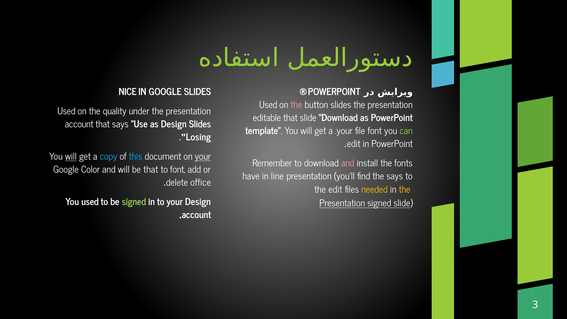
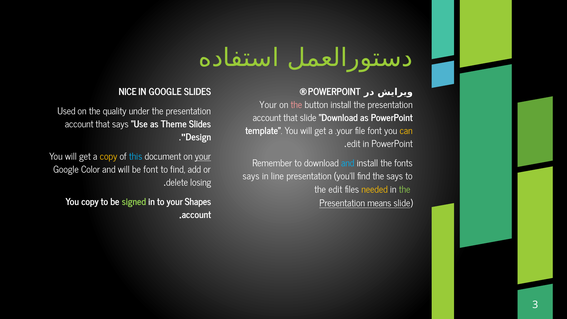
Used at (268, 105): Used -> Your
button slides: slides -> install
editable at (267, 118): editable -> account
as Design: Design -> Theme
can colour: light green -> yellow
Losing: Losing -> Design
will at (71, 157) underline: present -> none
copy at (109, 157) colour: light blue -> yellow
and at (348, 163) colour: pink -> light blue
be that: that -> font
to font: font -> find
have at (251, 176): have -> says
office: office -> losing
the at (405, 190) colour: yellow -> light green
You used: used -> copy
your Design: Design -> Shapes
Presentation signed: signed -> means
